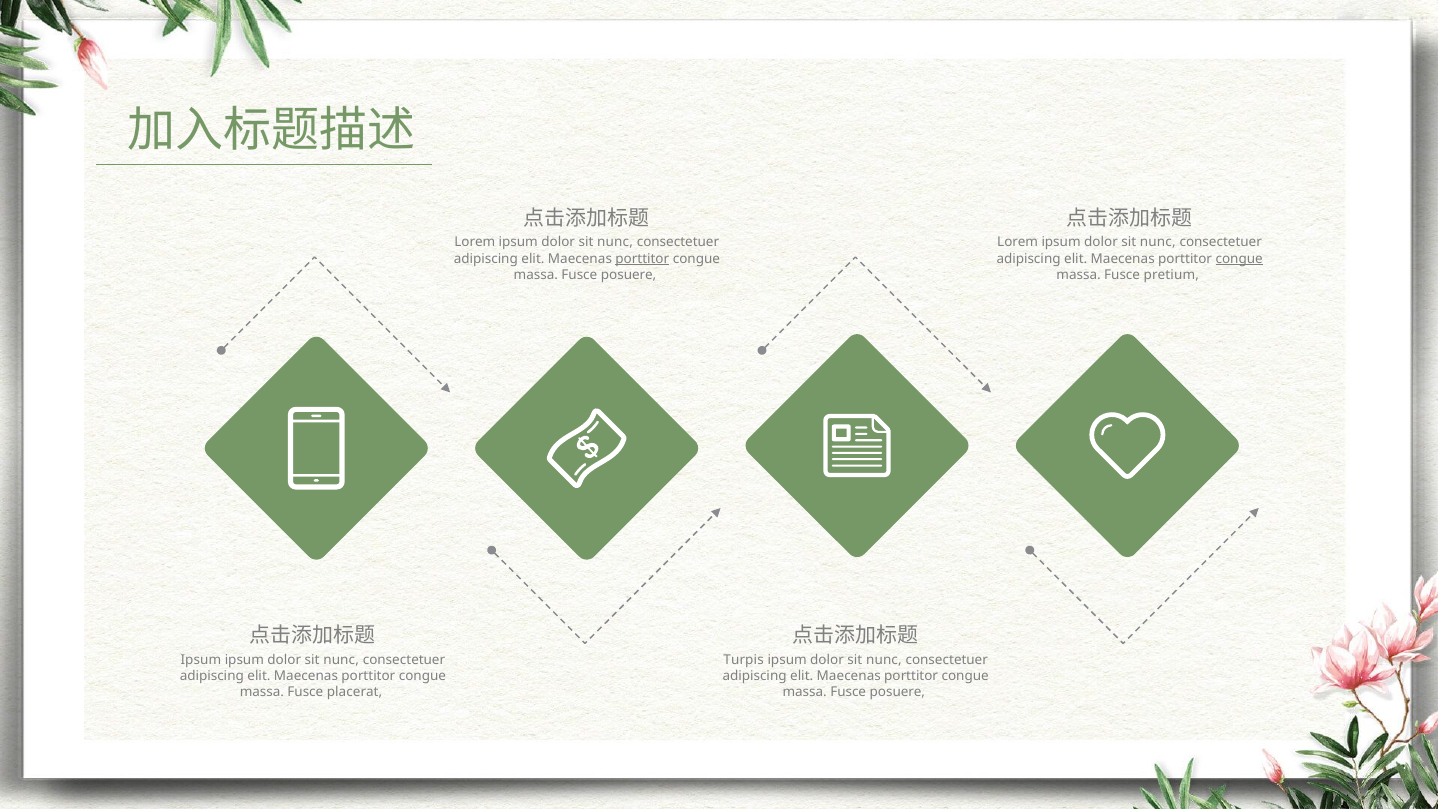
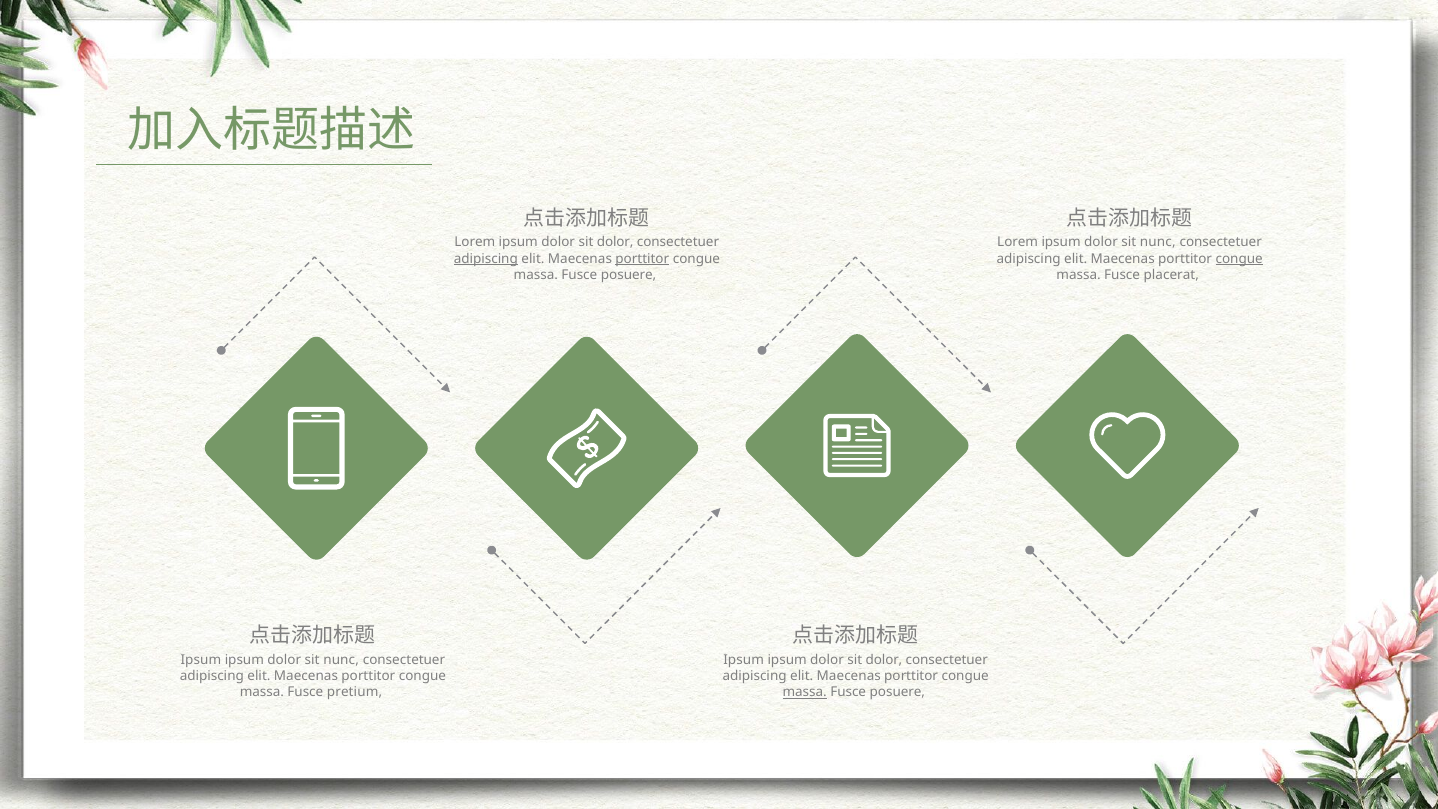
nunc at (615, 242): nunc -> dolor
adipiscing at (486, 259) underline: none -> present
pretium: pretium -> placerat
Turpis at (744, 660): Turpis -> Ipsum
nunc at (884, 660): nunc -> dolor
placerat: placerat -> pretium
massa at (805, 693) underline: none -> present
